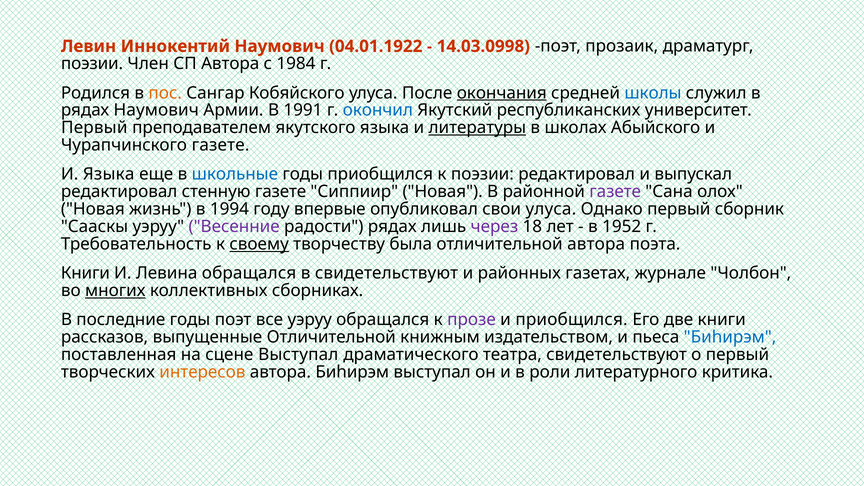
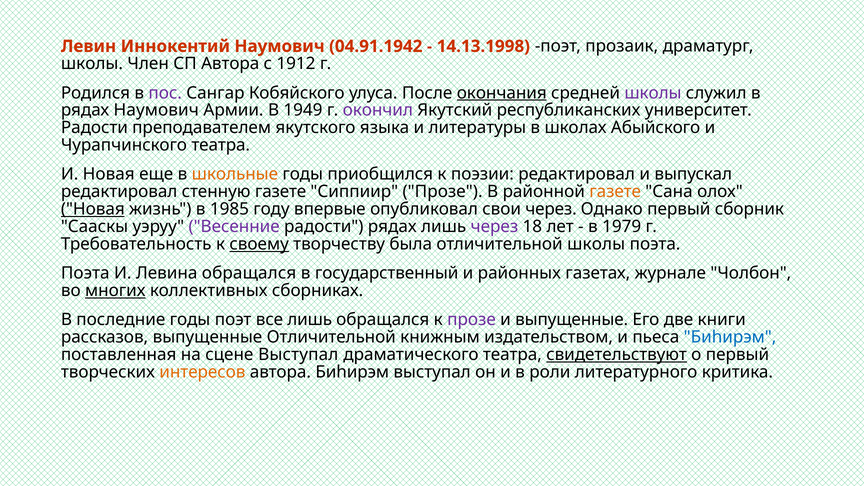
04.01.1922: 04.01.1922 -> 04.91.1942
14.03.0998: 14.03.0998 -> 14.13.1998
поэзии at (92, 64): поэзии -> школы
1984: 1984 -> 1912
пос colour: orange -> purple
школы at (653, 93) colour: blue -> purple
1991: 1991 -> 1949
окончил colour: blue -> purple
Первый at (94, 128): Первый -> Радости
литературы underline: present -> none
Чурапчинского газете: газете -> театра
И Языка: Языка -> Новая
школьные colour: blue -> orange
Сиппиир Новая: Новая -> Прозе
газете at (615, 192) colour: purple -> orange
Новая at (93, 209) underline: none -> present
1994: 1994 -> 1985
свои улуса: улуса -> через
1952: 1952 -> 1979
отличительной автора: автора -> школы
Книги at (85, 273): Книги -> Поэта
в свидетельствуют: свидетельствуют -> государственный
все уэруу: уэруу -> лишь
и приобщился: приобщился -> выпущенные
свидетельствуют at (617, 355) underline: none -> present
